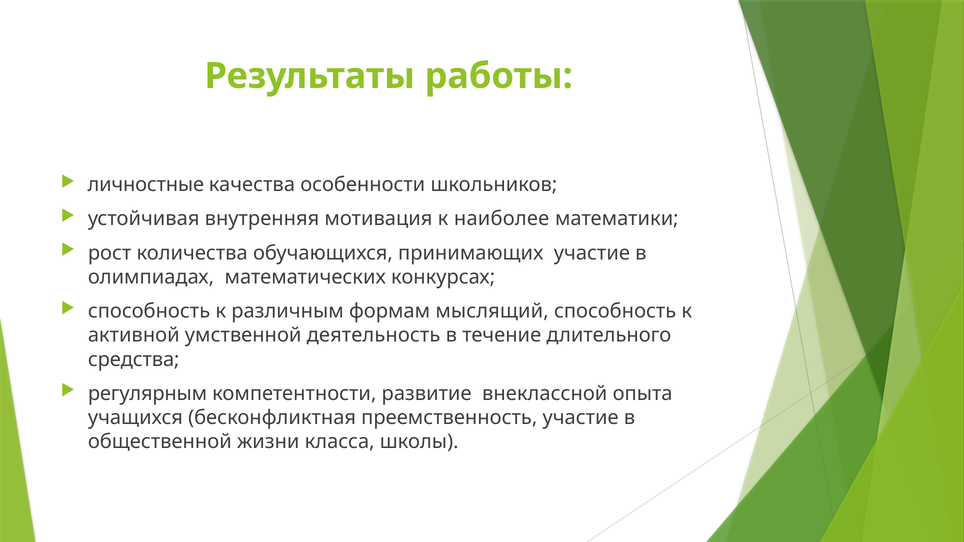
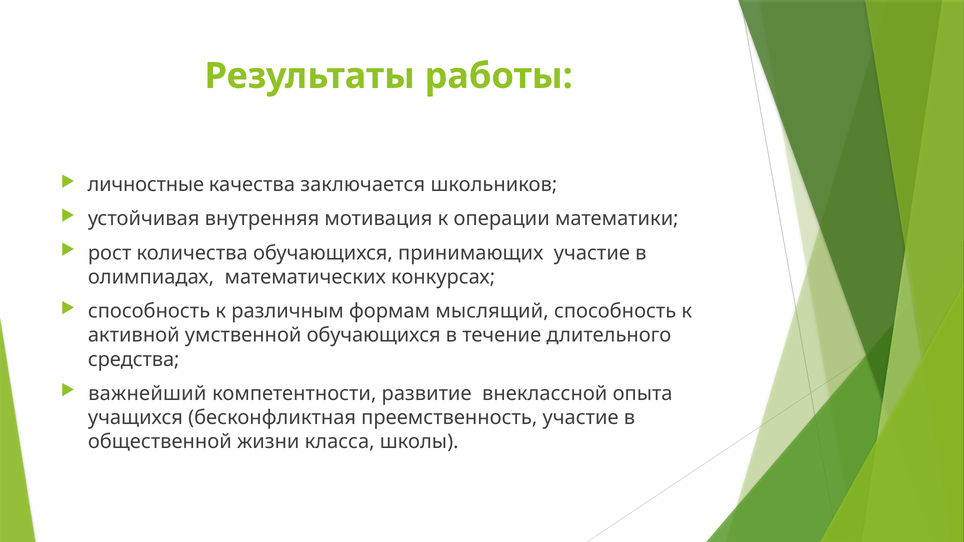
особенности: особенности -> заключается
наиболее: наиболее -> операции
умственной деятельность: деятельность -> обучающихся
регулярным: регулярным -> важнейший
